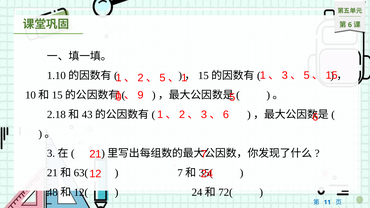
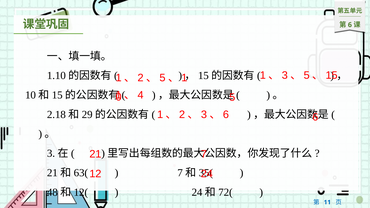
9: 9 -> 4
43: 43 -> 29
